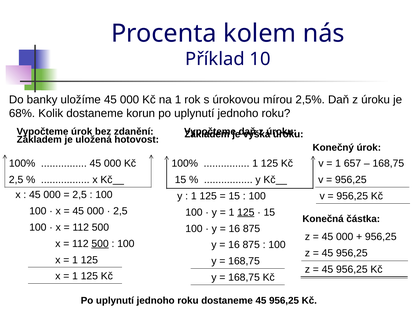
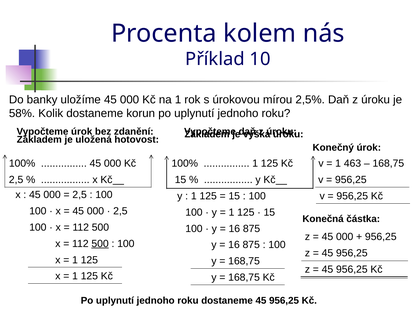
68%: 68% -> 58%
657: 657 -> 463
125 at (246, 212) underline: present -> none
